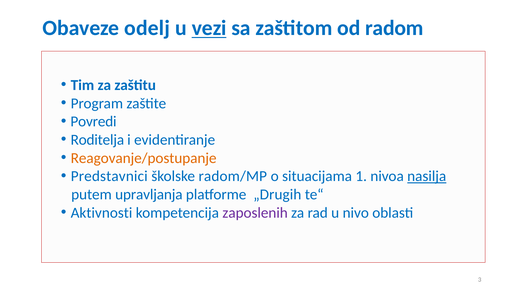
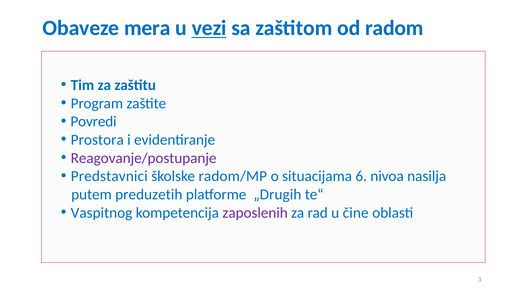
odelj: odelj -> mera
Roditelja: Roditelja -> Prostora
Reagovanje/postupanje colour: orange -> purple
1: 1 -> 6
nasilja underline: present -> none
upravljanja: upravljanja -> preduzetih
Aktivnosti: Aktivnosti -> Vaspitnog
nivo: nivo -> čine
